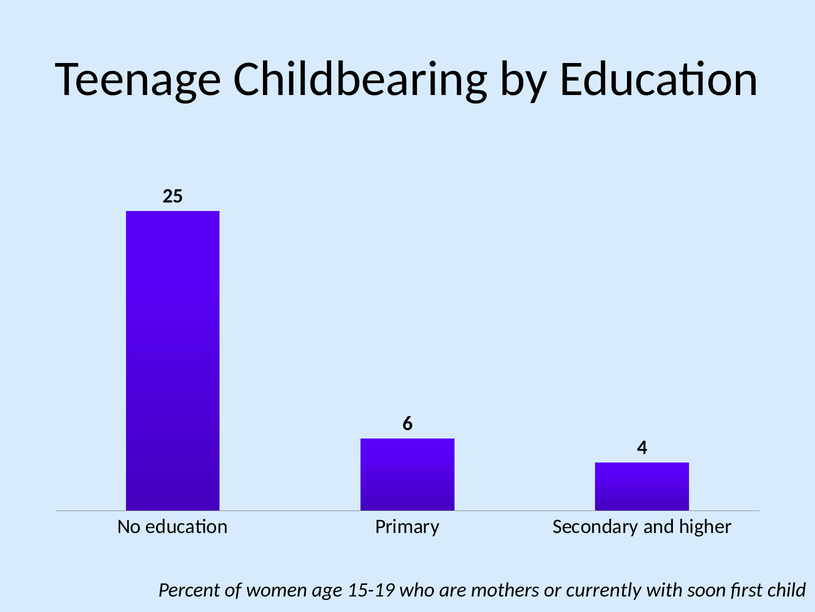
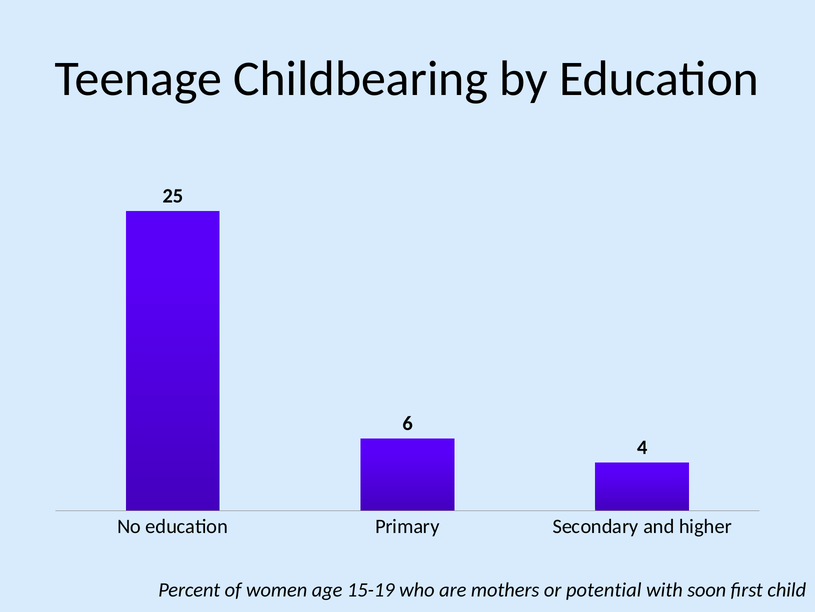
currently: currently -> potential
